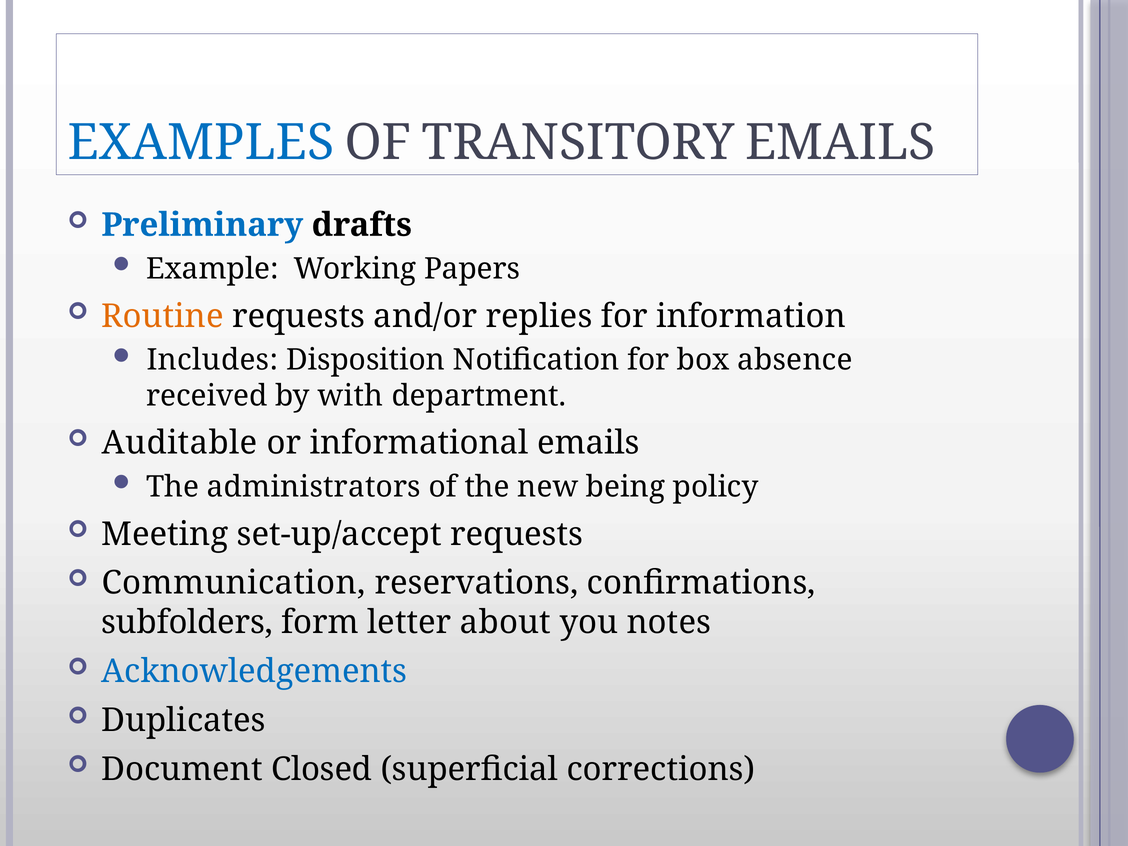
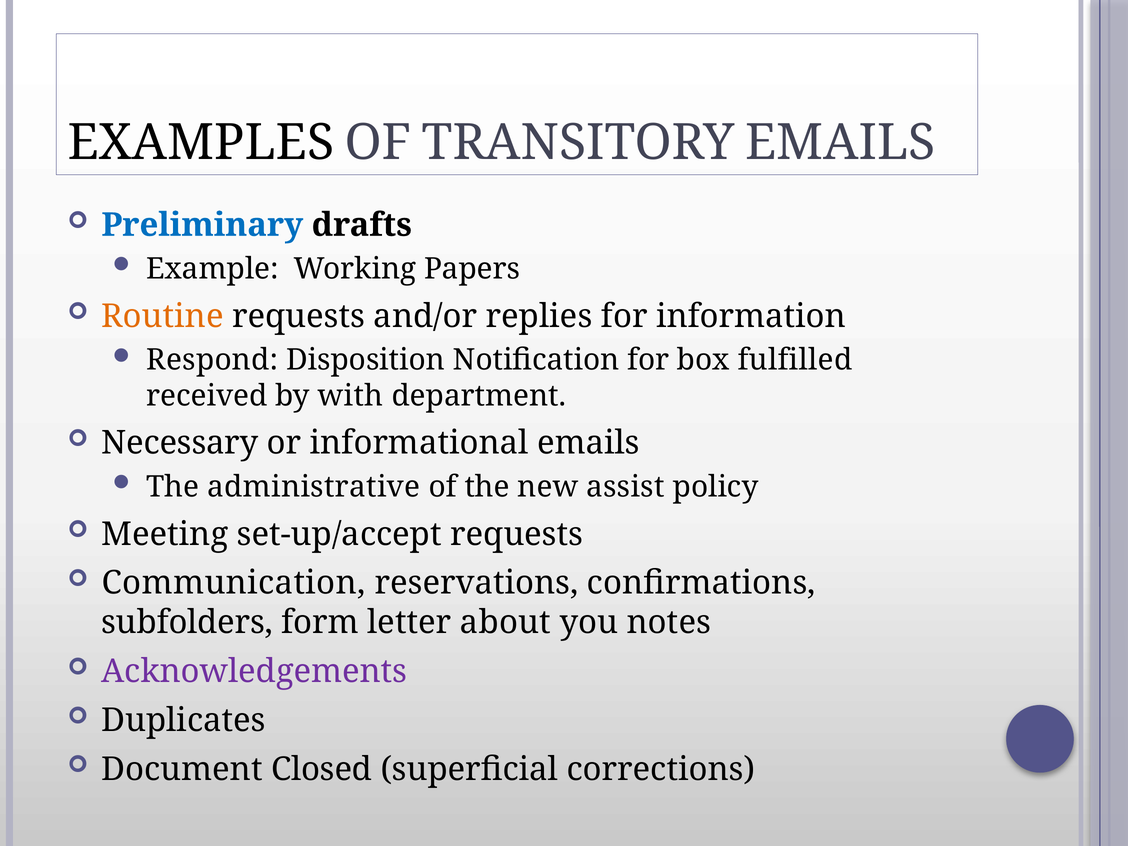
EXAMPLES colour: blue -> black
Includes: Includes -> Respond
absence: absence -> fulfilled
Auditable: Auditable -> Necessary
administrators: administrators -> administrative
being: being -> assist
Acknowledgements colour: blue -> purple
